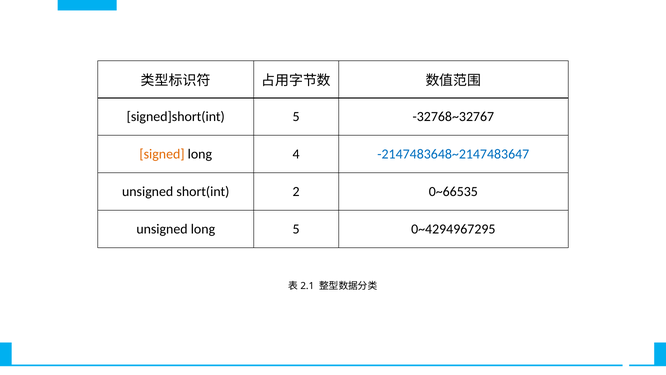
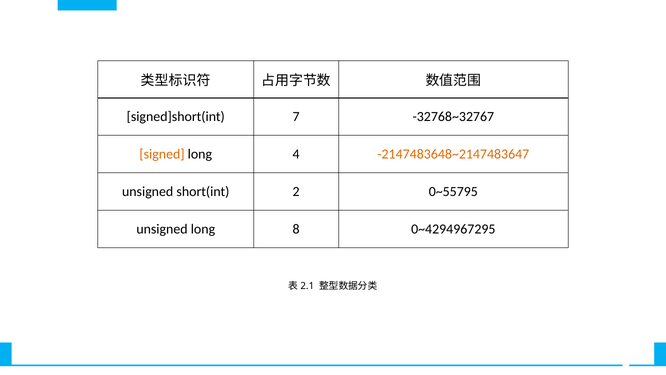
signed]short(int 5: 5 -> 7
-2147483648~2147483647 colour: blue -> orange
0~66535: 0~66535 -> 0~55795
long 5: 5 -> 8
